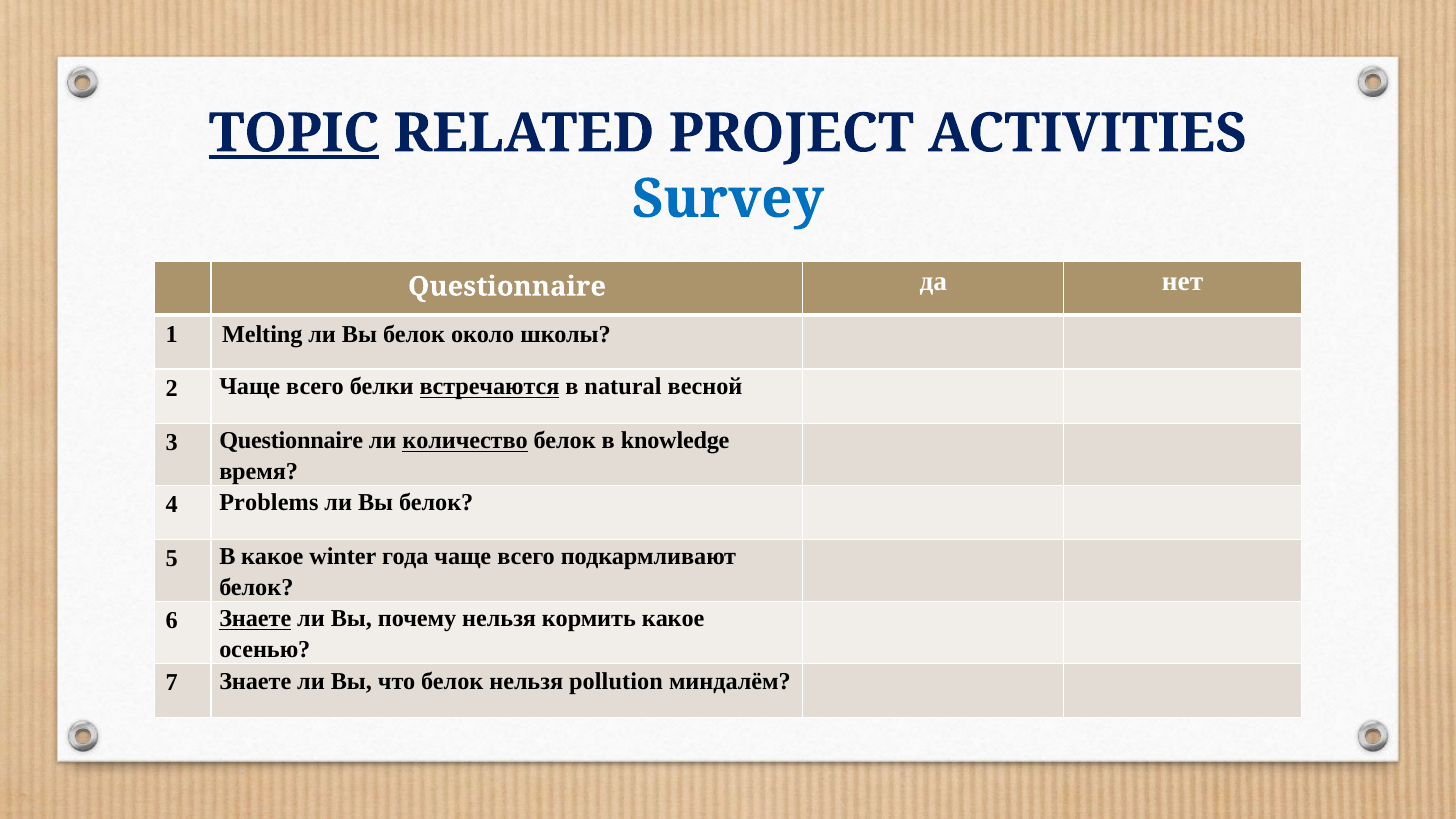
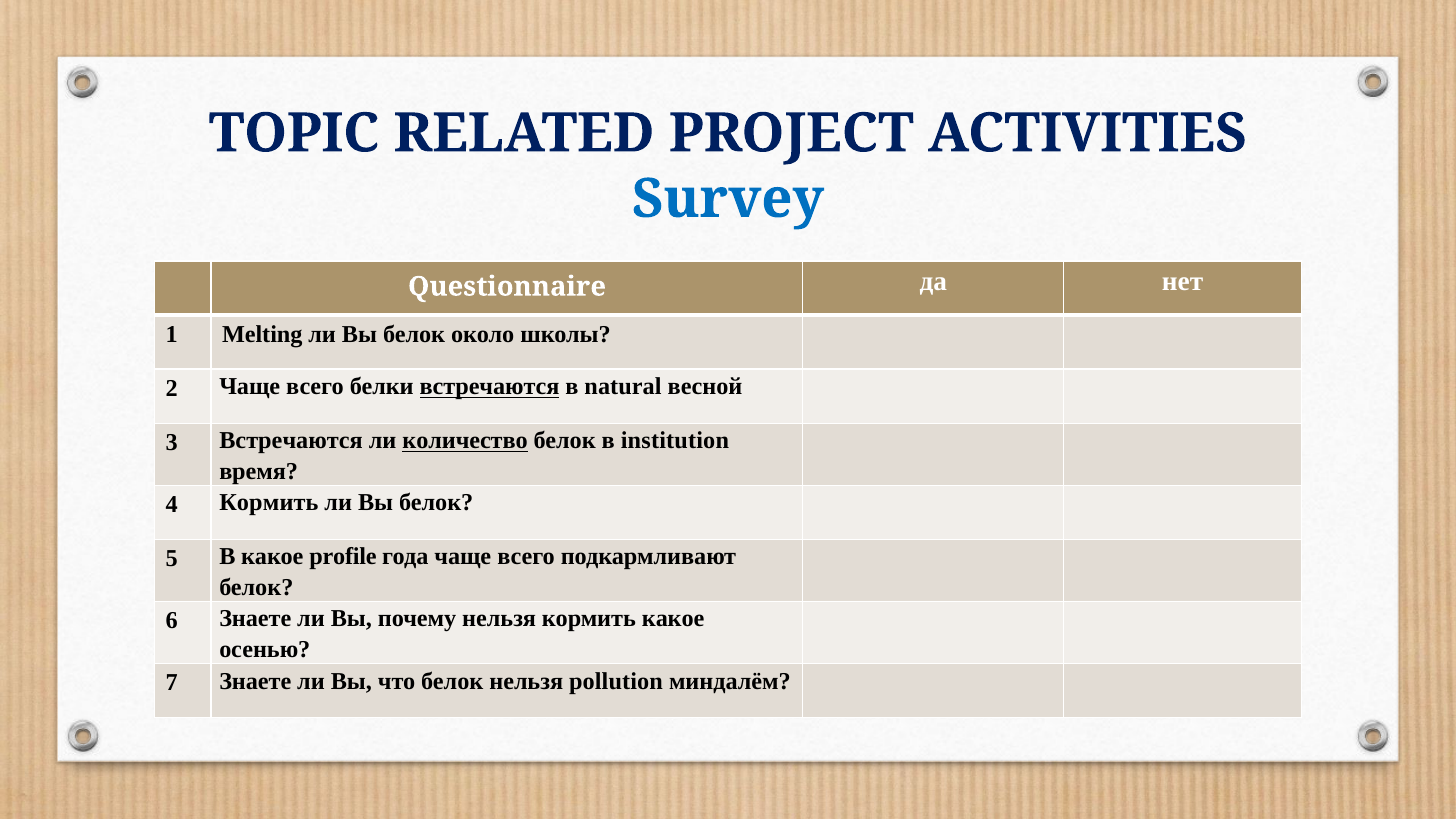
TOPIC underline: present -> none
3 Questionnaire: Questionnaire -> Встречаются
knowledge: knowledge -> institution
4 Problems: Problems -> Кормить
winter: winter -> profile
Знаете at (255, 619) underline: present -> none
